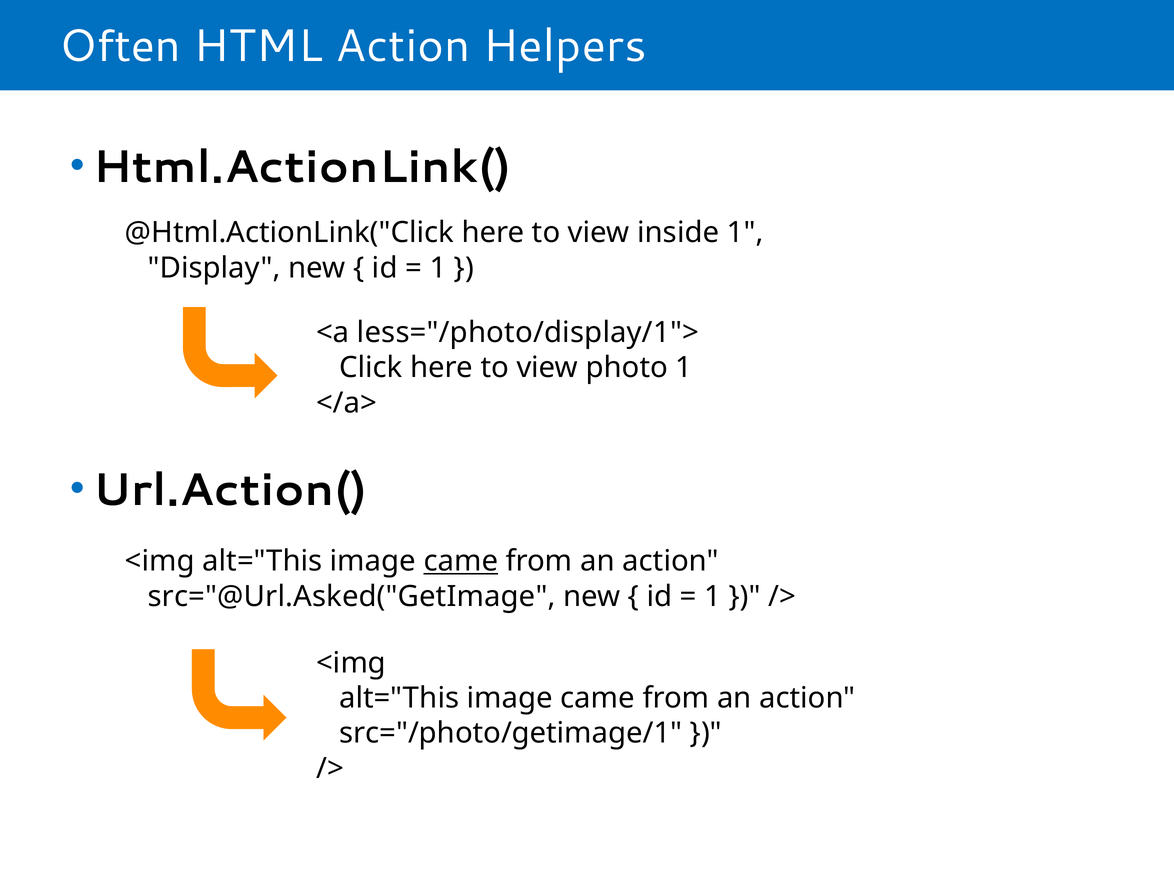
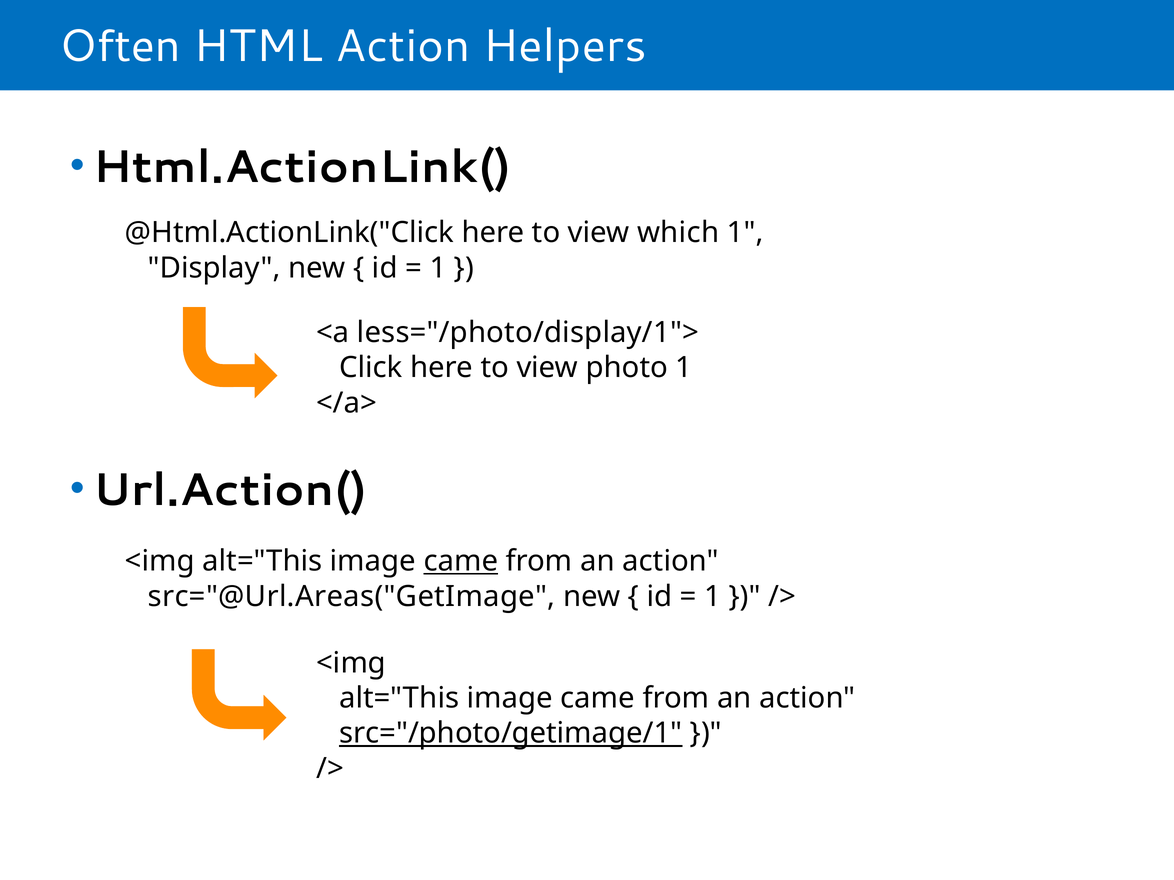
inside: inside -> which
src="@Url.Asked("GetImage: src="@Url.Asked("GetImage -> src="@Url.Areas("GetImage
src="/photo/getimage/1 underline: none -> present
